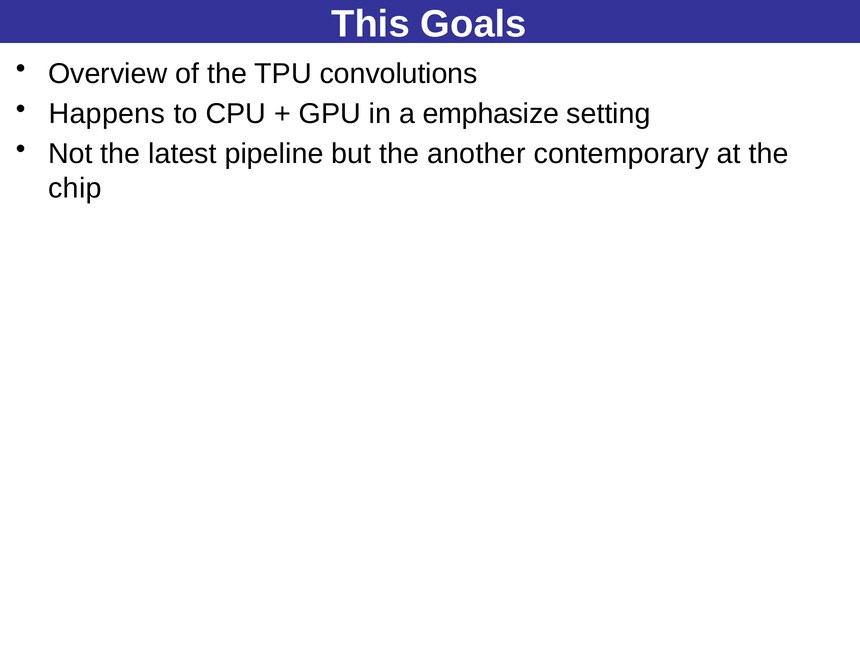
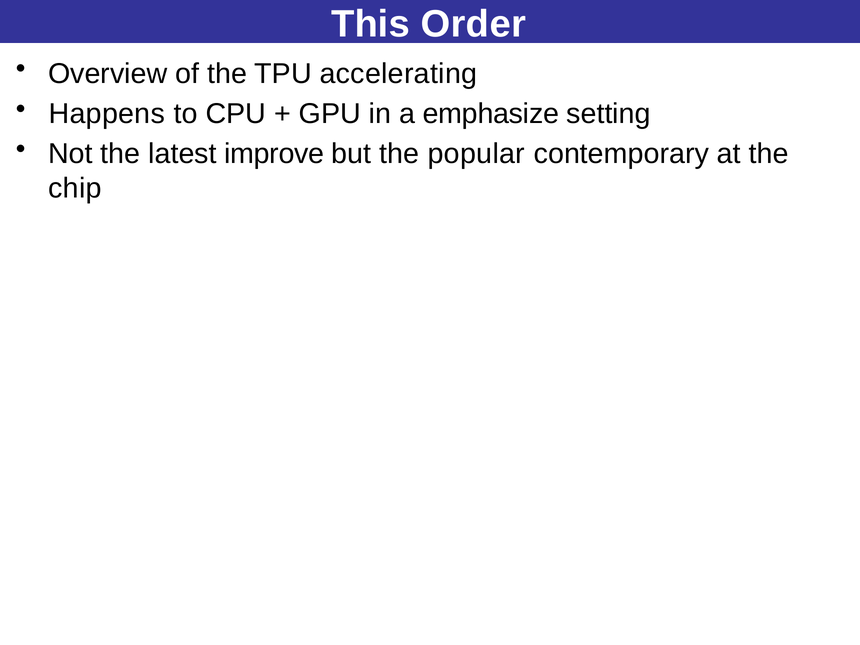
Goals: Goals -> Order
convolutions: convolutions -> accelerating
pipeline: pipeline -> improve
another: another -> popular
